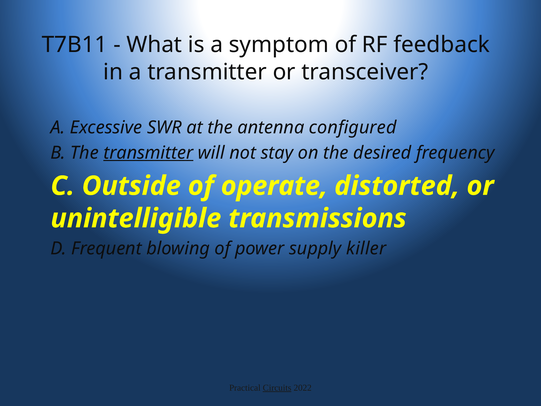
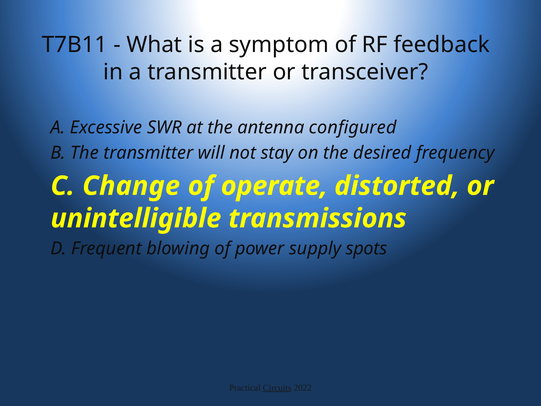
transmitter at (148, 153) underline: present -> none
Outside: Outside -> Change
killer: killer -> spots
